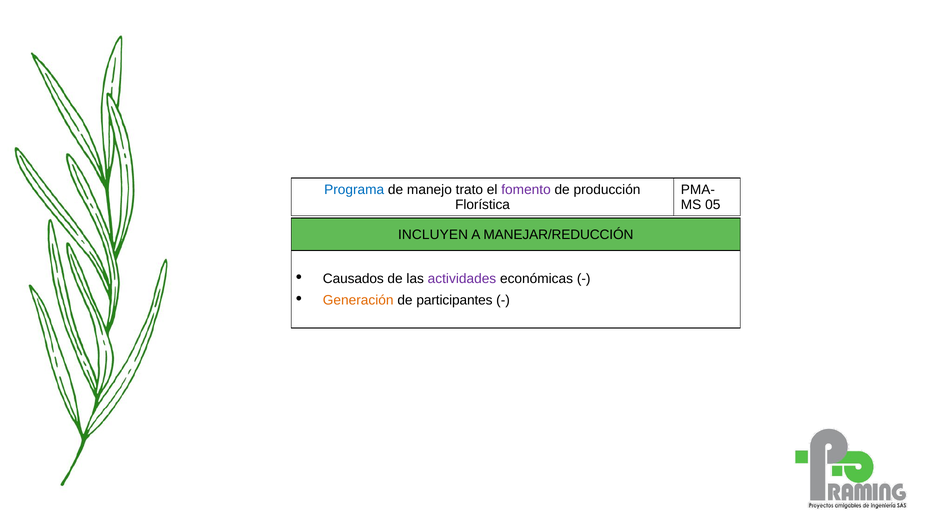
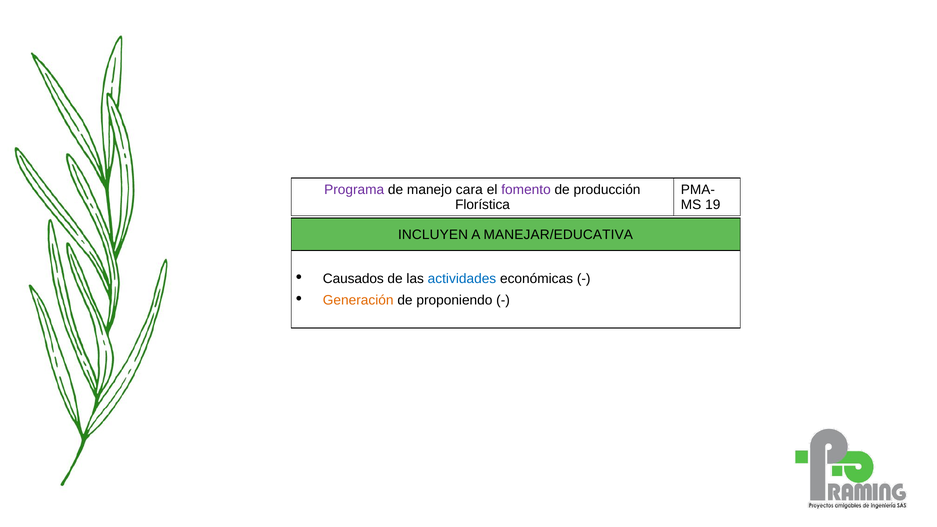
Programa colour: blue -> purple
trato: trato -> cara
05: 05 -> 19
MANEJAR/REDUCCIÓN: MANEJAR/REDUCCIÓN -> MANEJAR/EDUCATIVA
actividades colour: purple -> blue
participantes: participantes -> proponiendo
